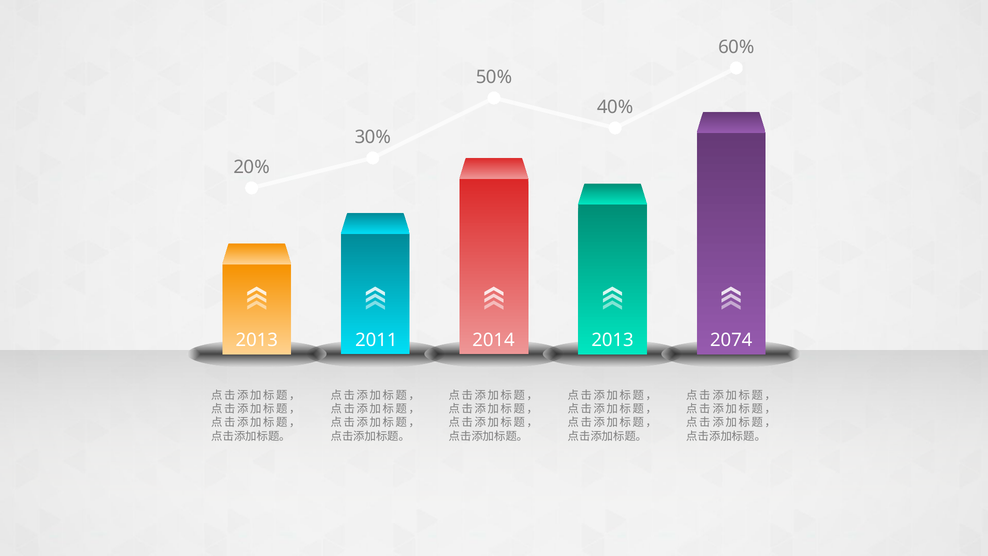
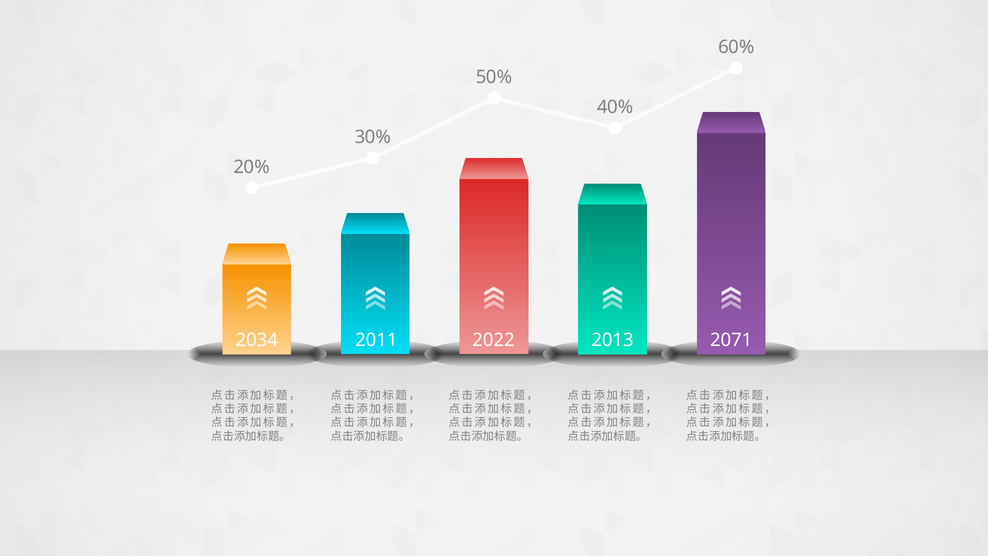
2013 at (257, 340): 2013 -> 2034
2014: 2014 -> 2022
2074: 2074 -> 2071
